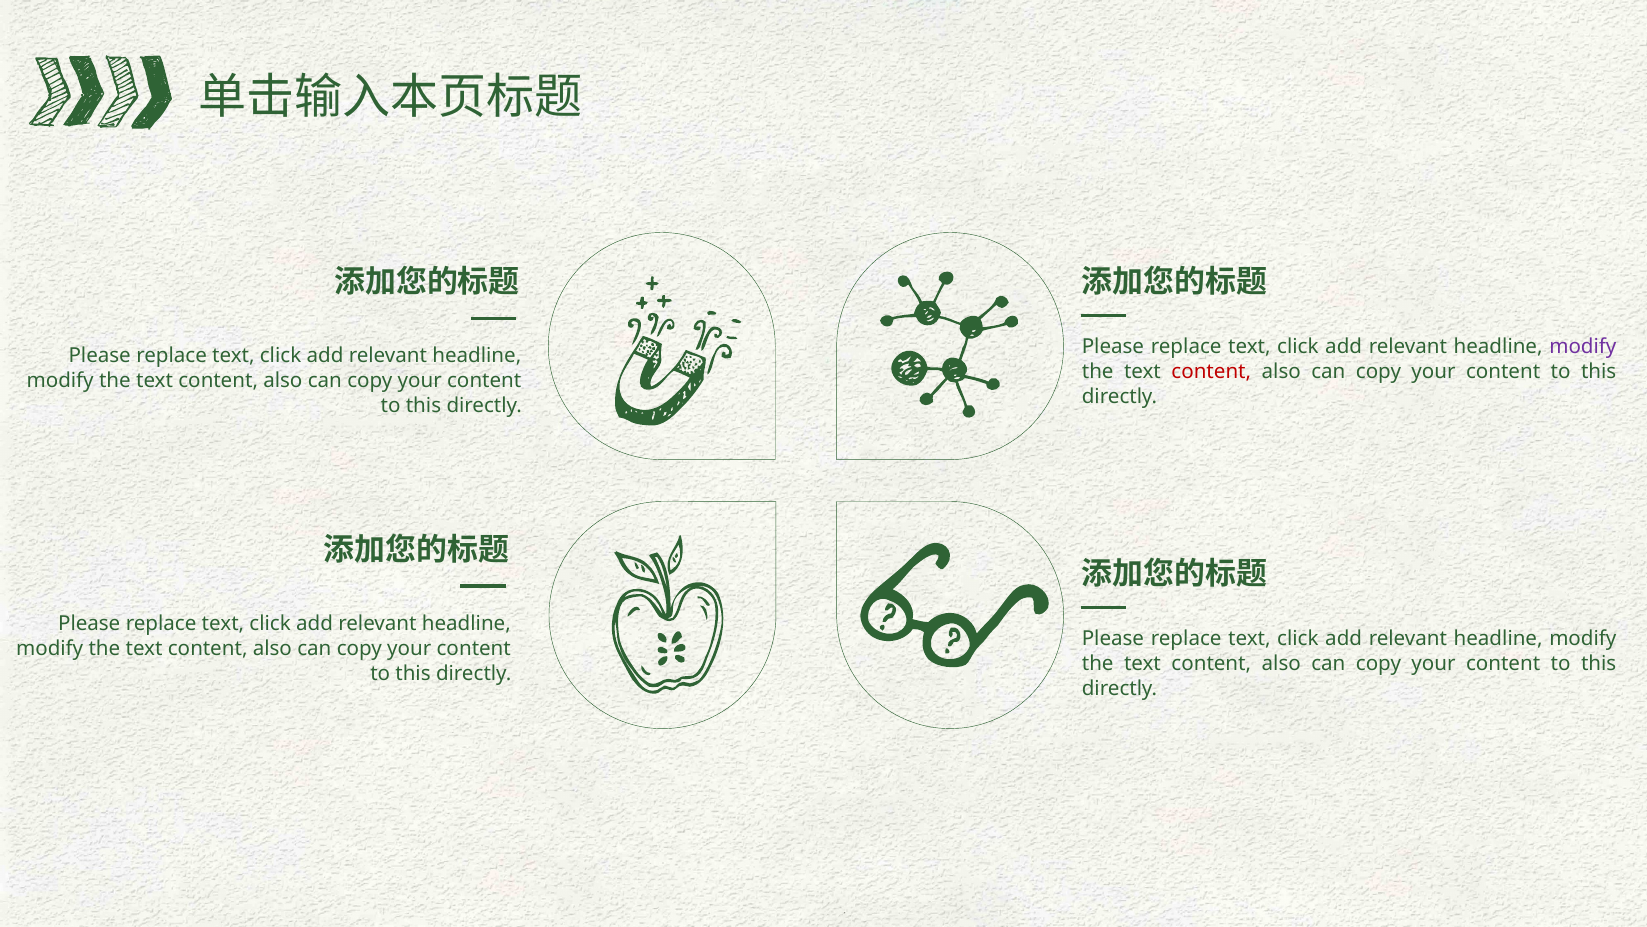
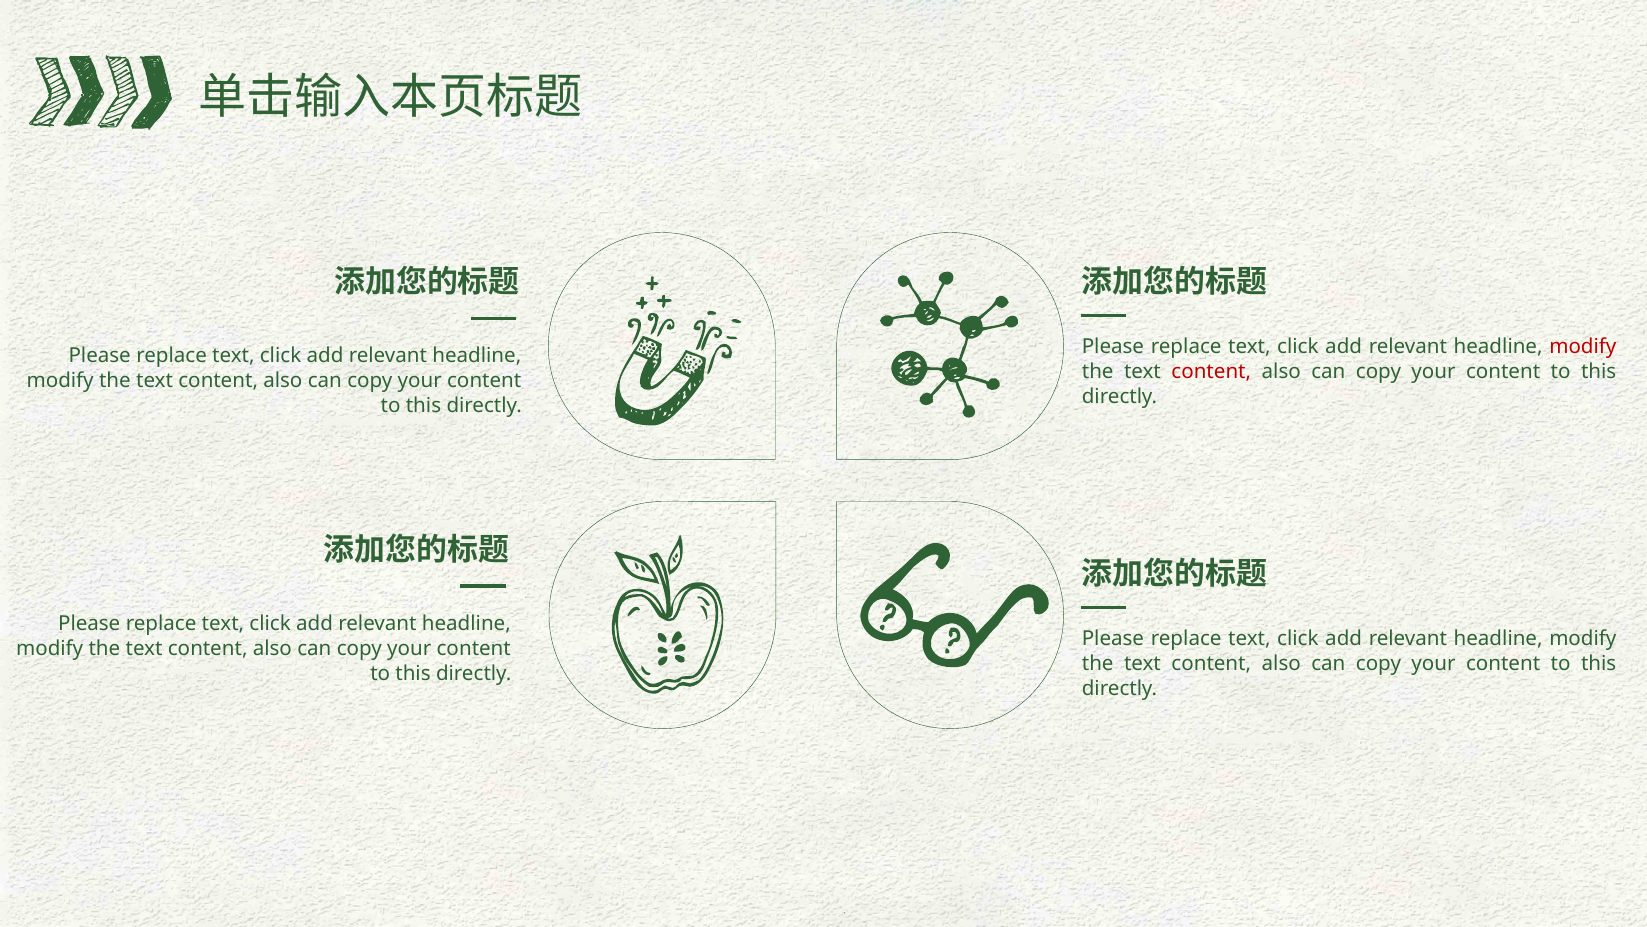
modify at (1583, 347) colour: purple -> red
